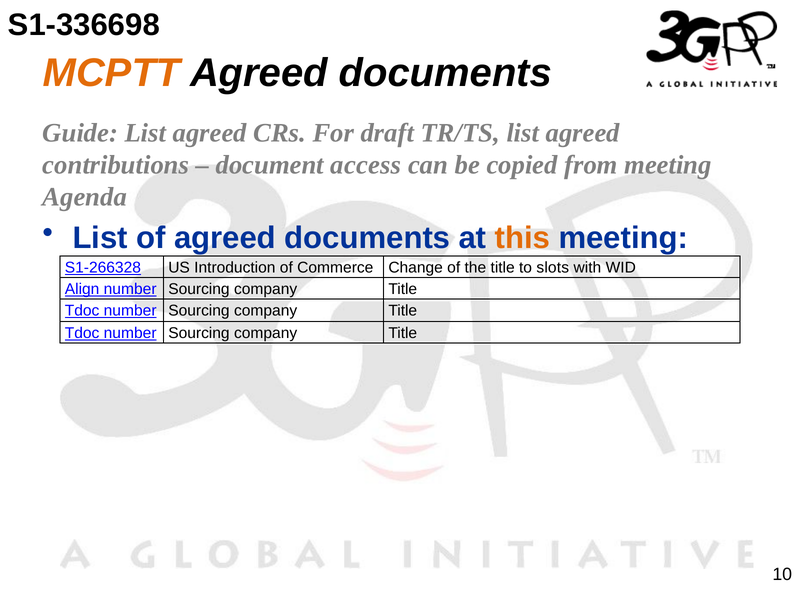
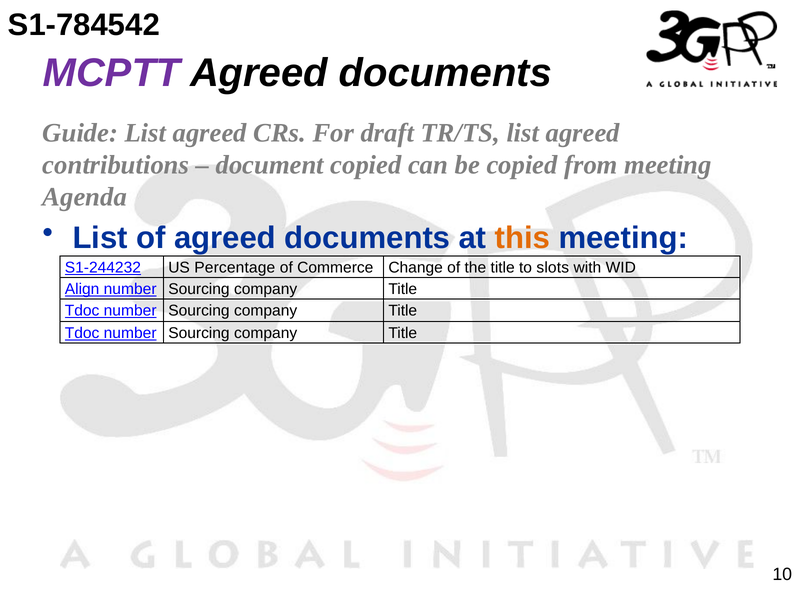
S1-336698: S1-336698 -> S1-784542
MCPTT colour: orange -> purple
document access: access -> copied
S1-266328: S1-266328 -> S1-244232
Introduction: Introduction -> Percentage
